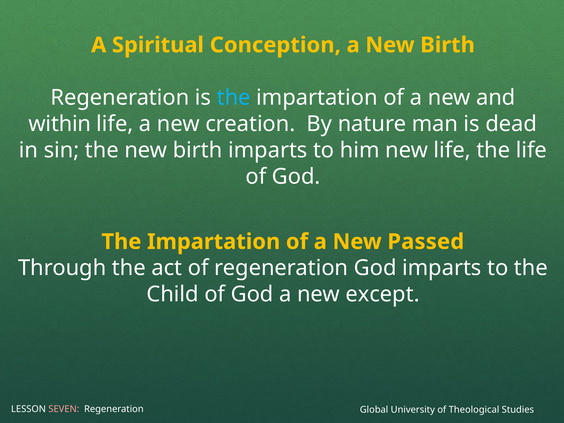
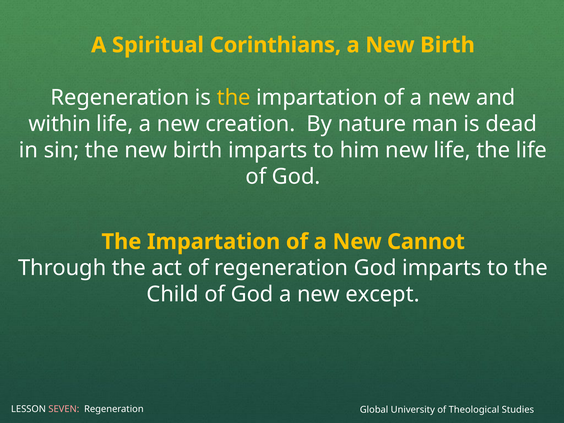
Conception: Conception -> Corinthians
the at (234, 98) colour: light blue -> yellow
Passed: Passed -> Cannot
